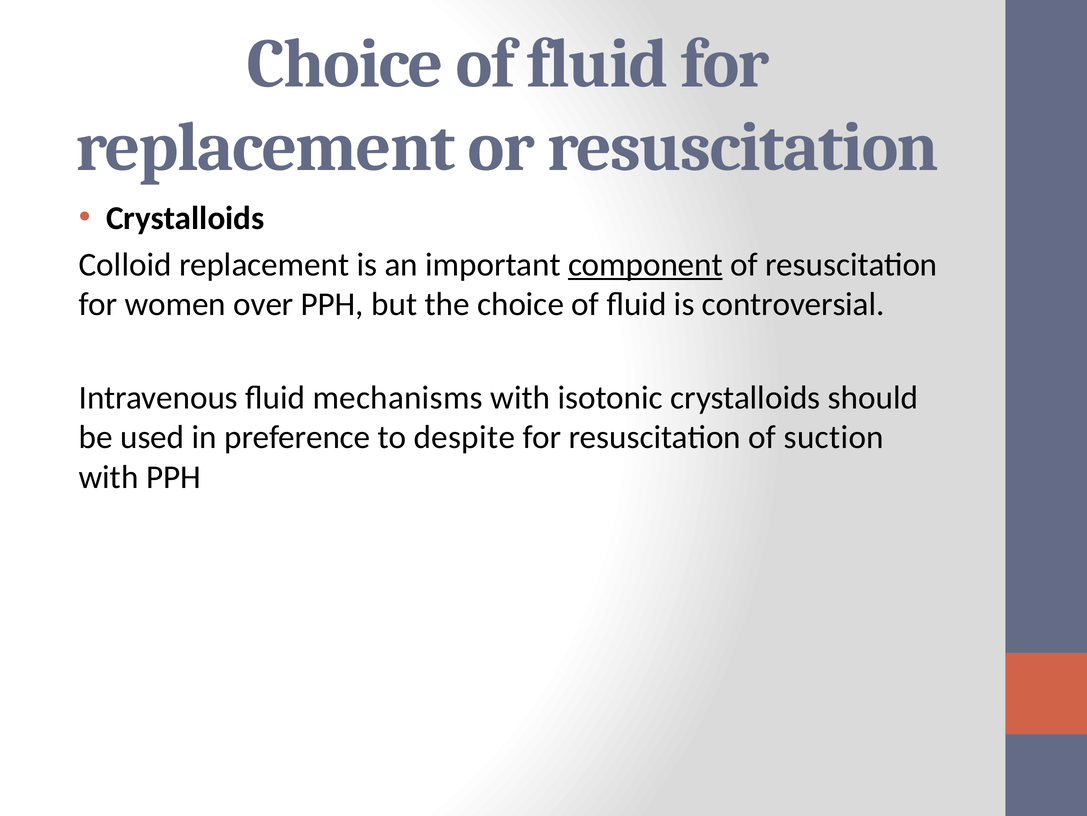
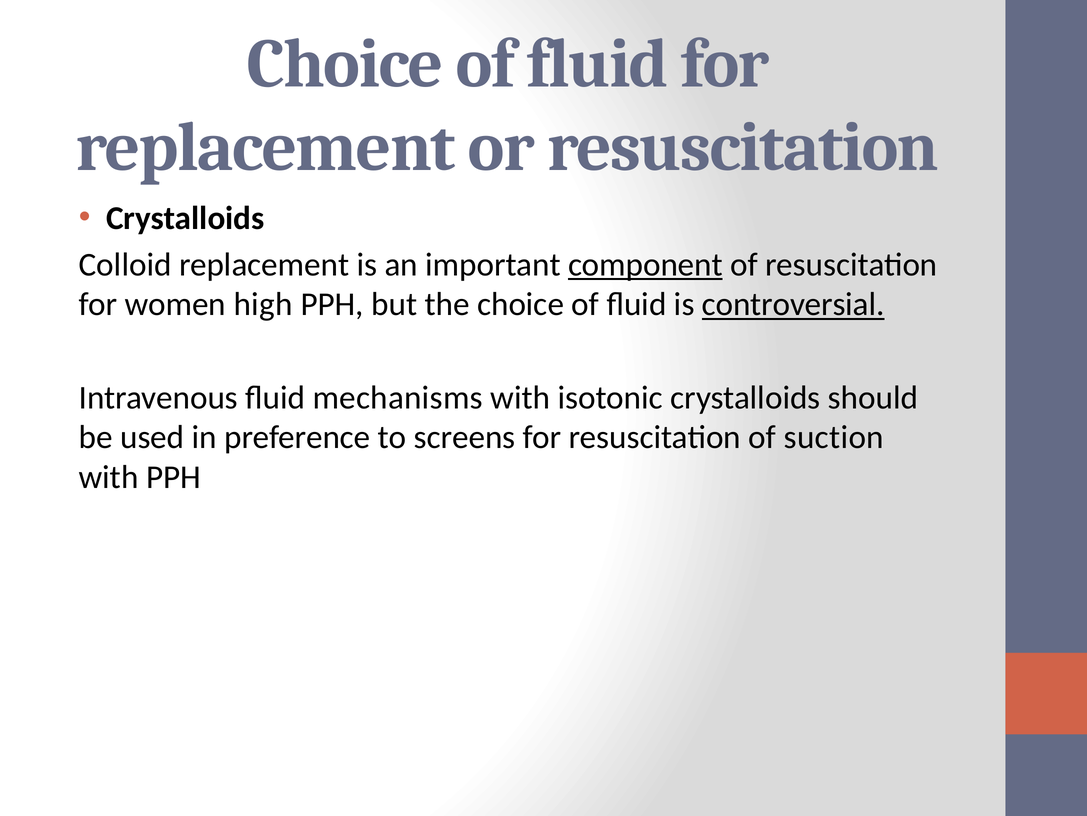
over: over -> high
controversial underline: none -> present
despite: despite -> screens
